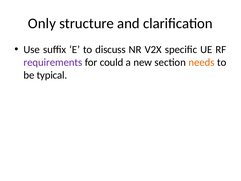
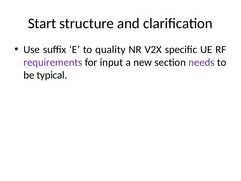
Only: Only -> Start
discuss: discuss -> quality
could: could -> input
needs colour: orange -> purple
